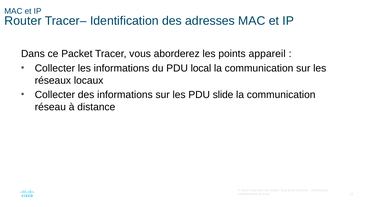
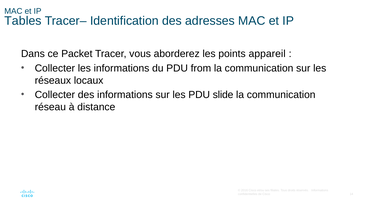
Router: Router -> Tables
local: local -> from
